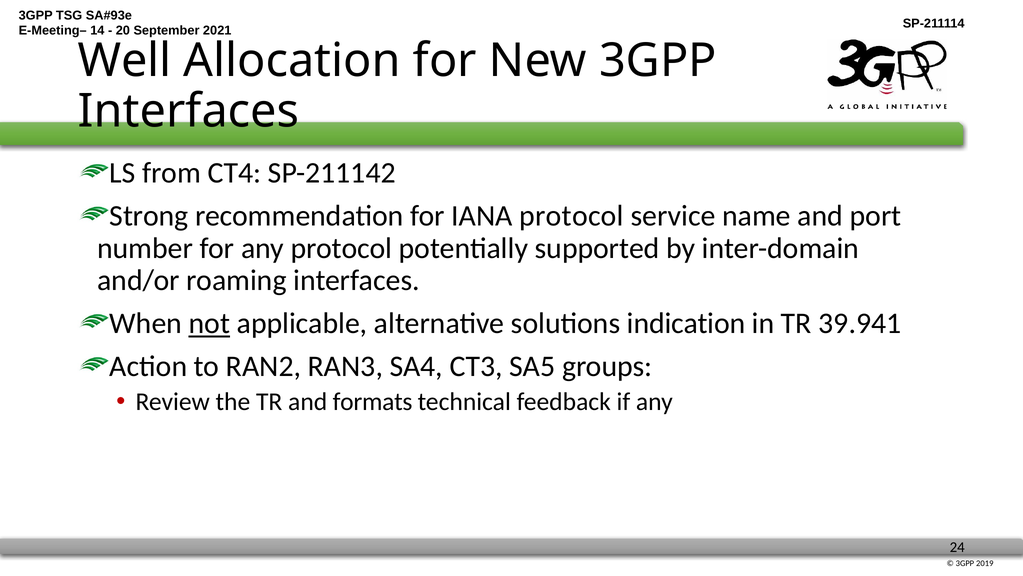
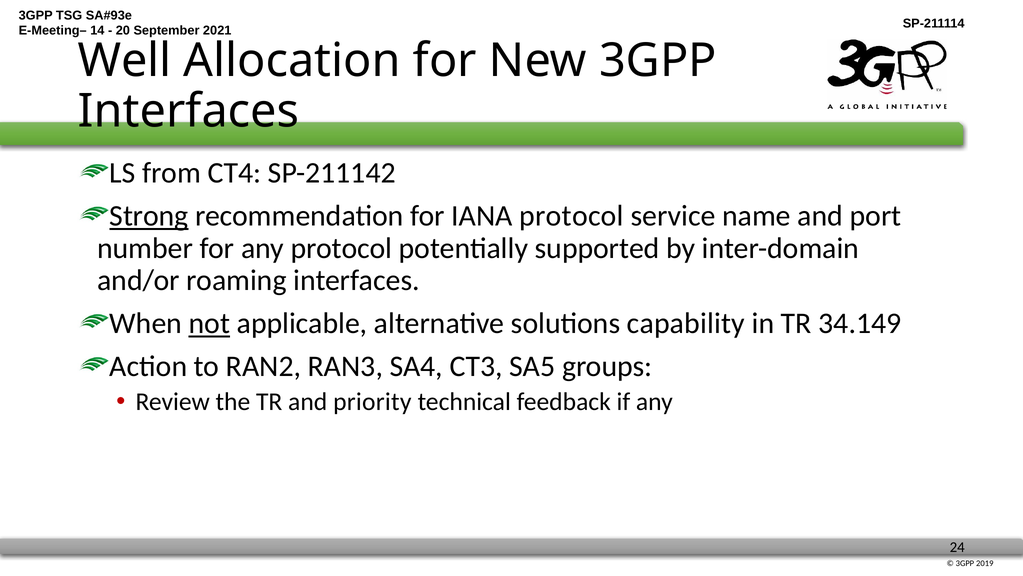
Strong underline: none -> present
indication: indication -> capability
39.941: 39.941 -> 34.149
formats: formats -> priority
